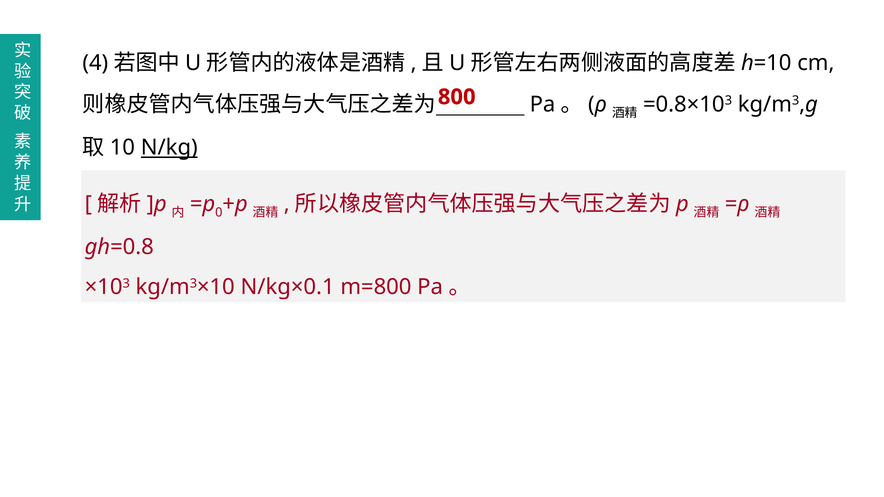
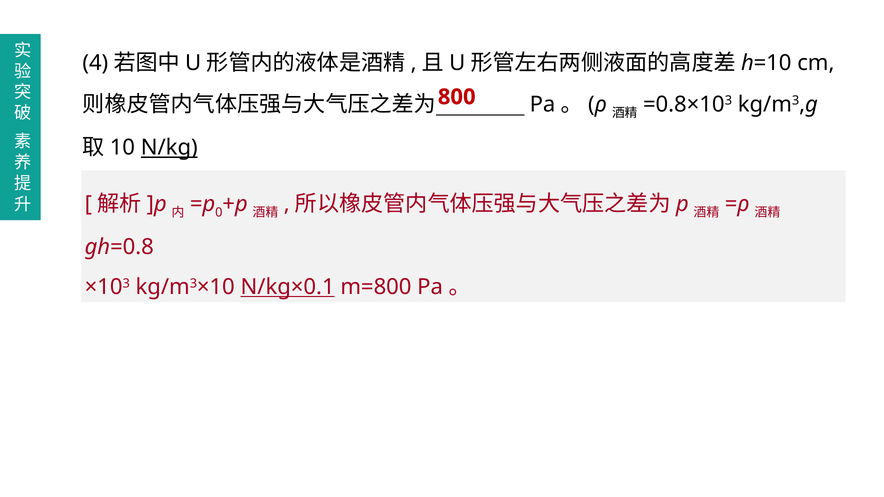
N/kg×0.1 underline: none -> present
